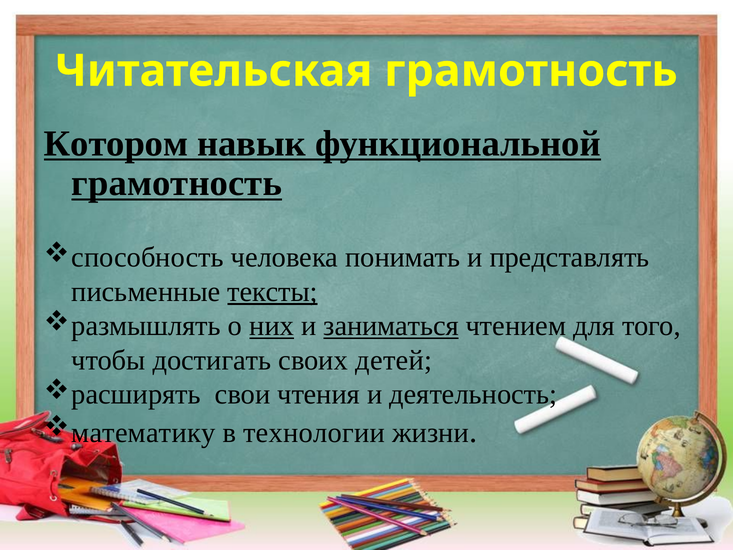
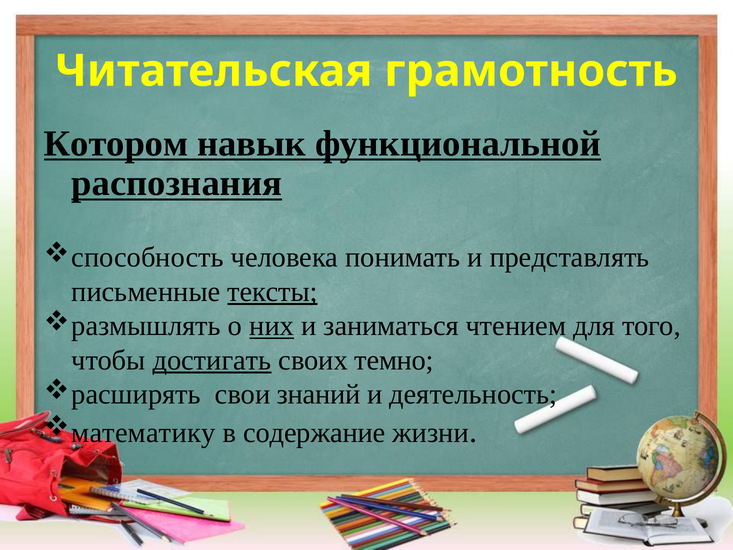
грамотность at (177, 183): грамотность -> распознания
заниматься underline: present -> none
достигать underline: none -> present
детей: детей -> темно
чтения: чтения -> знаний
технологии: технологии -> содержание
